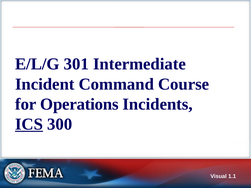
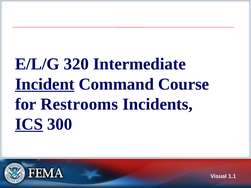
301: 301 -> 320
Incident underline: none -> present
Operations: Operations -> Restrooms
